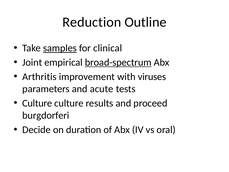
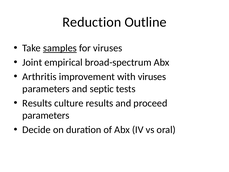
for clinical: clinical -> viruses
broad-spectrum underline: present -> none
acute: acute -> septic
Culture at (37, 103): Culture -> Results
burgdorferi at (46, 115): burgdorferi -> parameters
